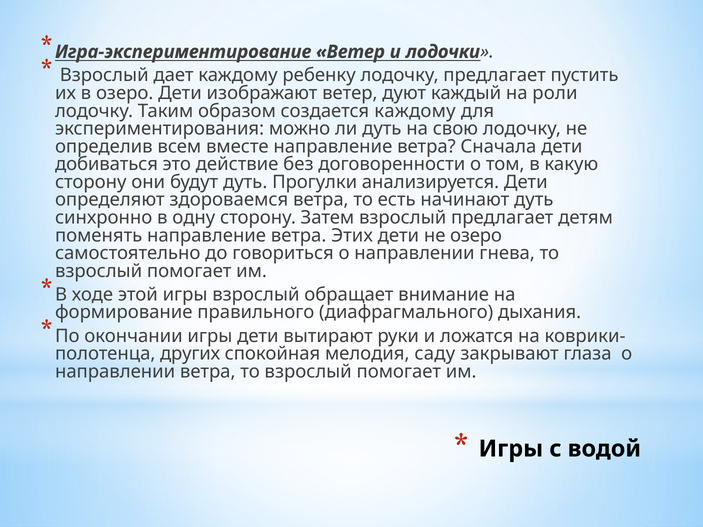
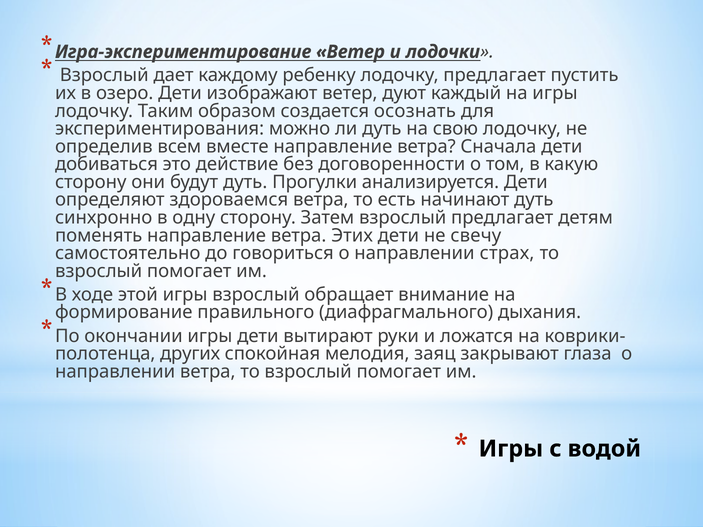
на роли: роли -> игры
создается каждому: каждому -> осознать
не озеро: озеро -> свечу
гнева: гнева -> страх
саду: саду -> заяц
